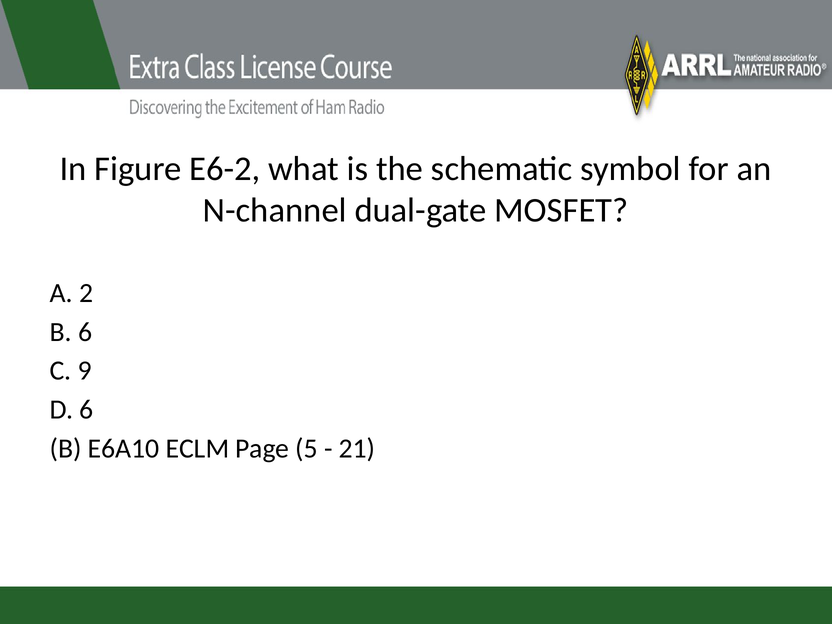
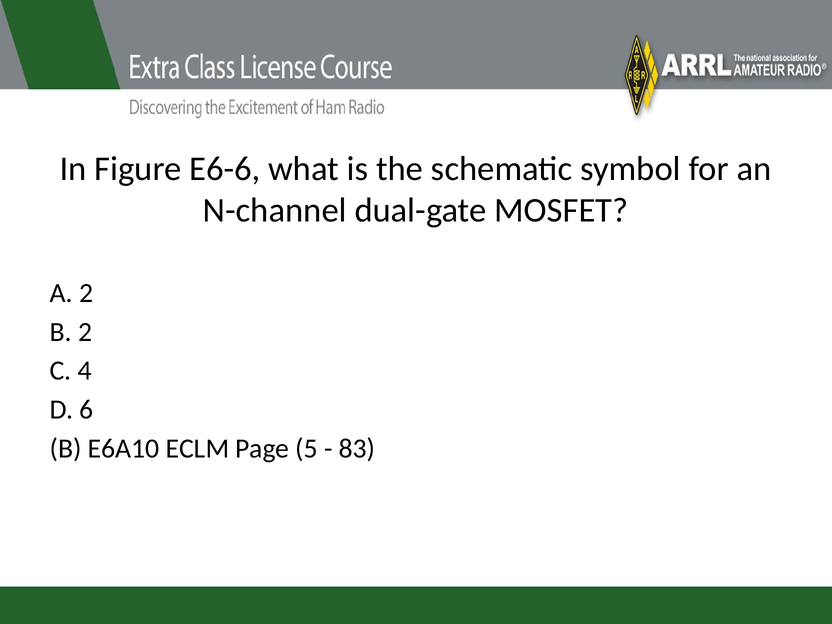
E6-2: E6-2 -> E6-6
B 6: 6 -> 2
9: 9 -> 4
21: 21 -> 83
